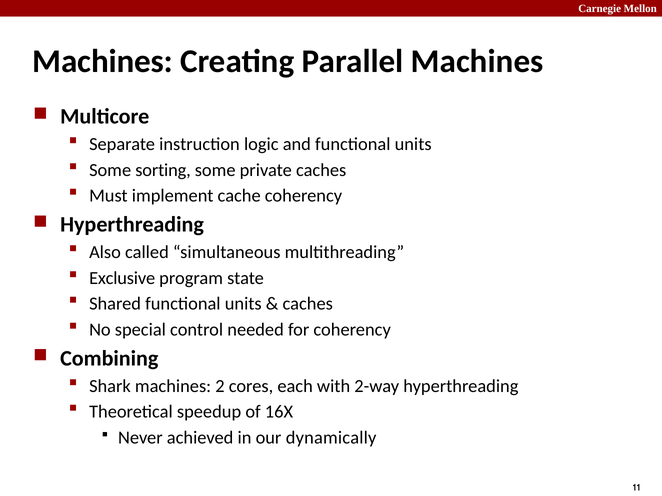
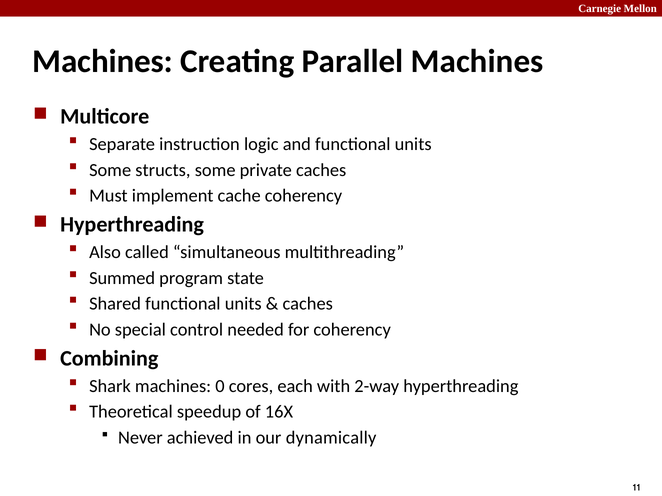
sorting: sorting -> structs
Exclusive: Exclusive -> Summed
2: 2 -> 0
